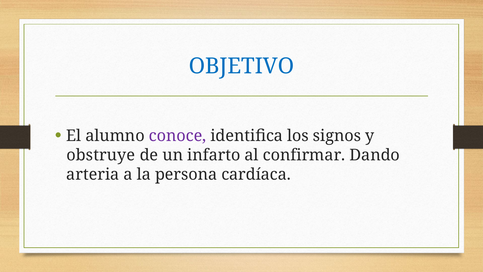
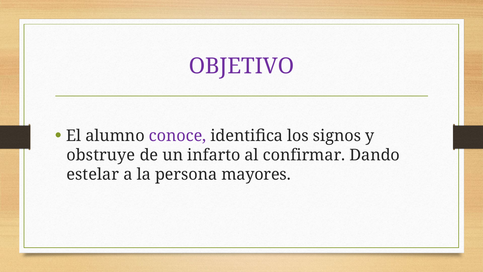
OBJETIVO colour: blue -> purple
arteria: arteria -> estelar
cardíaca: cardíaca -> mayores
